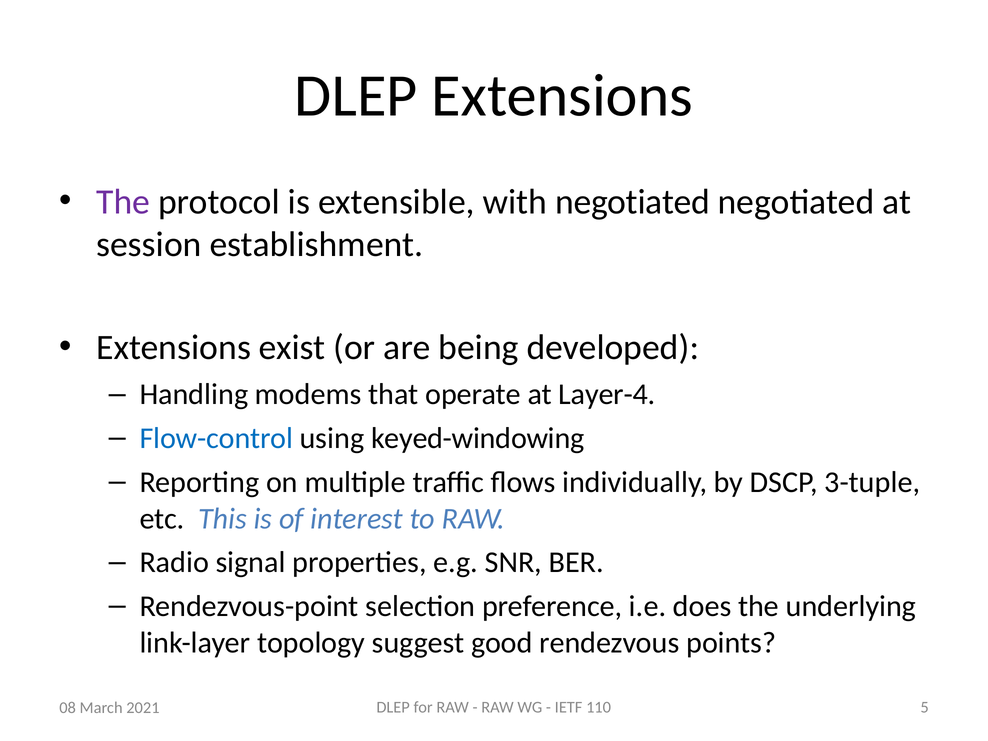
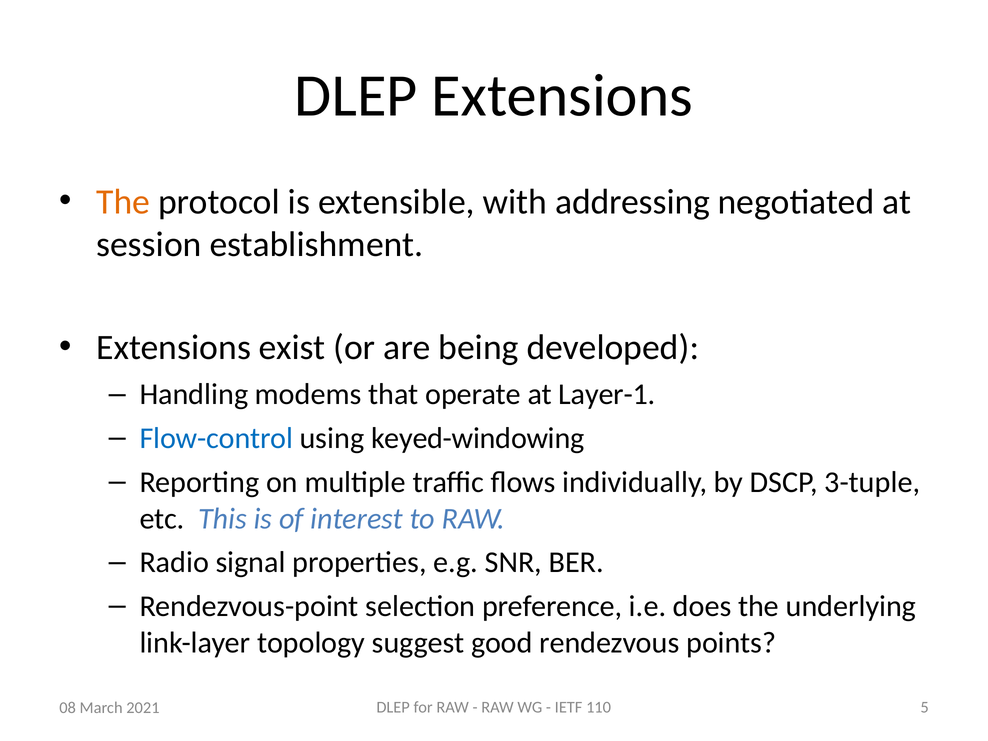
The at (123, 202) colour: purple -> orange
with negotiated: negotiated -> addressing
Layer-4: Layer-4 -> Layer-1
